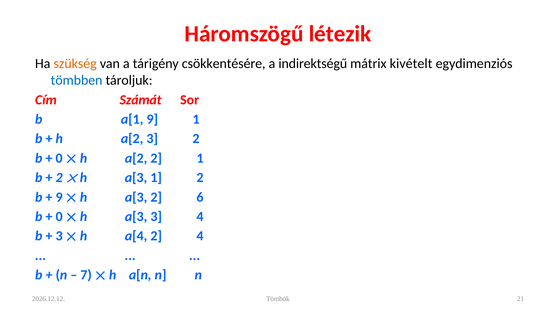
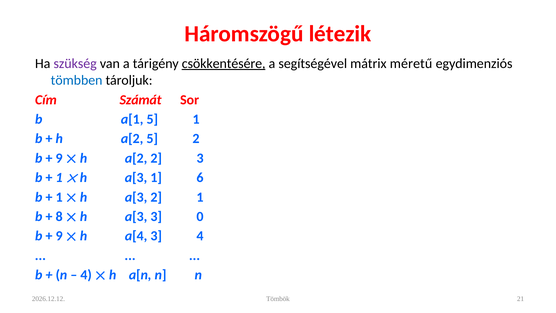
szükség colour: orange -> purple
csökkentésére underline: none -> present
indirektségű: indirektségű -> segítségével
kivételt: kivételt -> méretű
a[1 9: 9 -> 5
a[2 3: 3 -> 5
0 at (59, 158): 0 -> 9
2 1: 1 -> 3
2 at (59, 177): 2 -> 1
1 2: 2 -> 6
9 at (59, 197): 9 -> 1
2 6: 6 -> 1
0 at (59, 216): 0 -> 8
3 4: 4 -> 0
3 at (59, 236): 3 -> 9
a[4 2: 2 -> 3
7 at (86, 275): 7 -> 4
